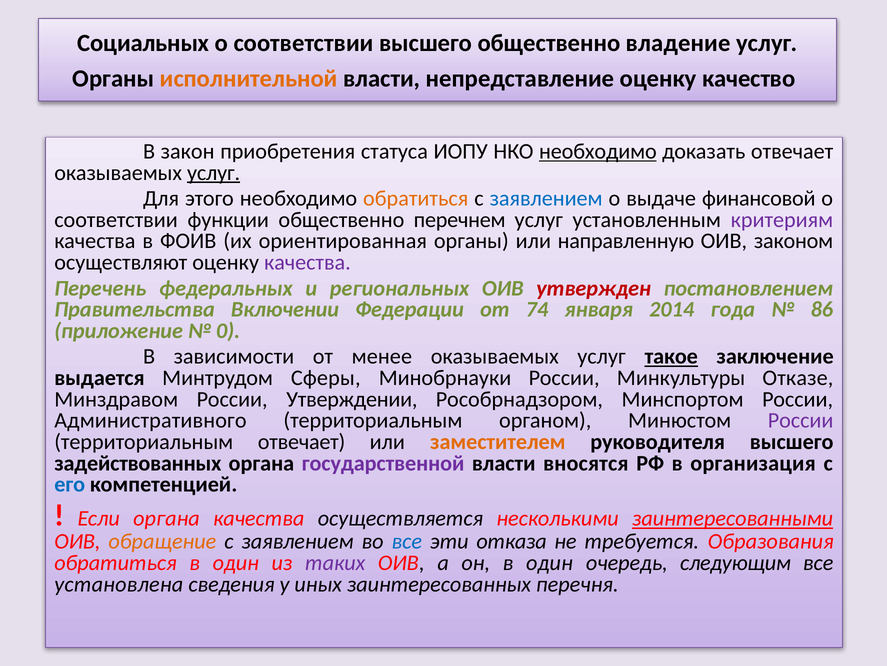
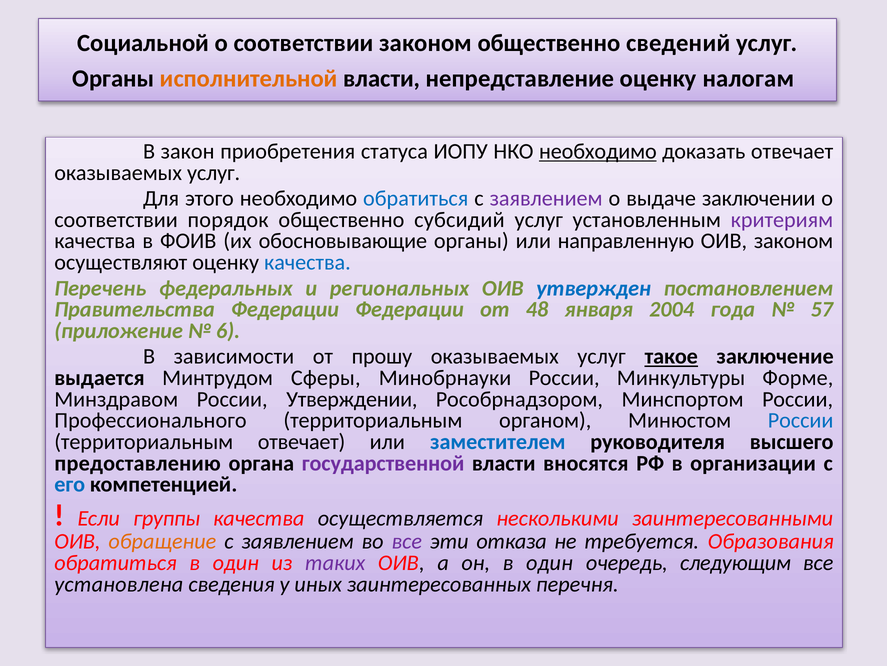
Социальных: Социальных -> Социальной
соответствии высшего: высшего -> законом
владение: владение -> сведений
качество: качество -> налогам
услуг at (214, 173) underline: present -> none
обратиться at (416, 198) colour: orange -> blue
заявлением at (546, 198) colour: blue -> purple
финансовой: финансовой -> заключении
функции: функции -> порядок
перечнем: перечнем -> субсидий
ориентированная: ориентированная -> обосновывающие
качества at (307, 262) colour: purple -> blue
утвержден colour: red -> blue
Правительства Включении: Включении -> Федерации
74: 74 -> 48
2014: 2014 -> 2004
86: 86 -> 57
0: 0 -> 6
менее: менее -> прошу
Отказе: Отказе -> Форме
Административного: Административного -> Профессионального
России at (801, 420) colour: purple -> blue
заместителем colour: orange -> blue
задействованных: задействованных -> предоставлению
организация: организация -> организации
Если органа: органа -> группы
заинтересованными underline: present -> none
все at (407, 541) colour: blue -> purple
